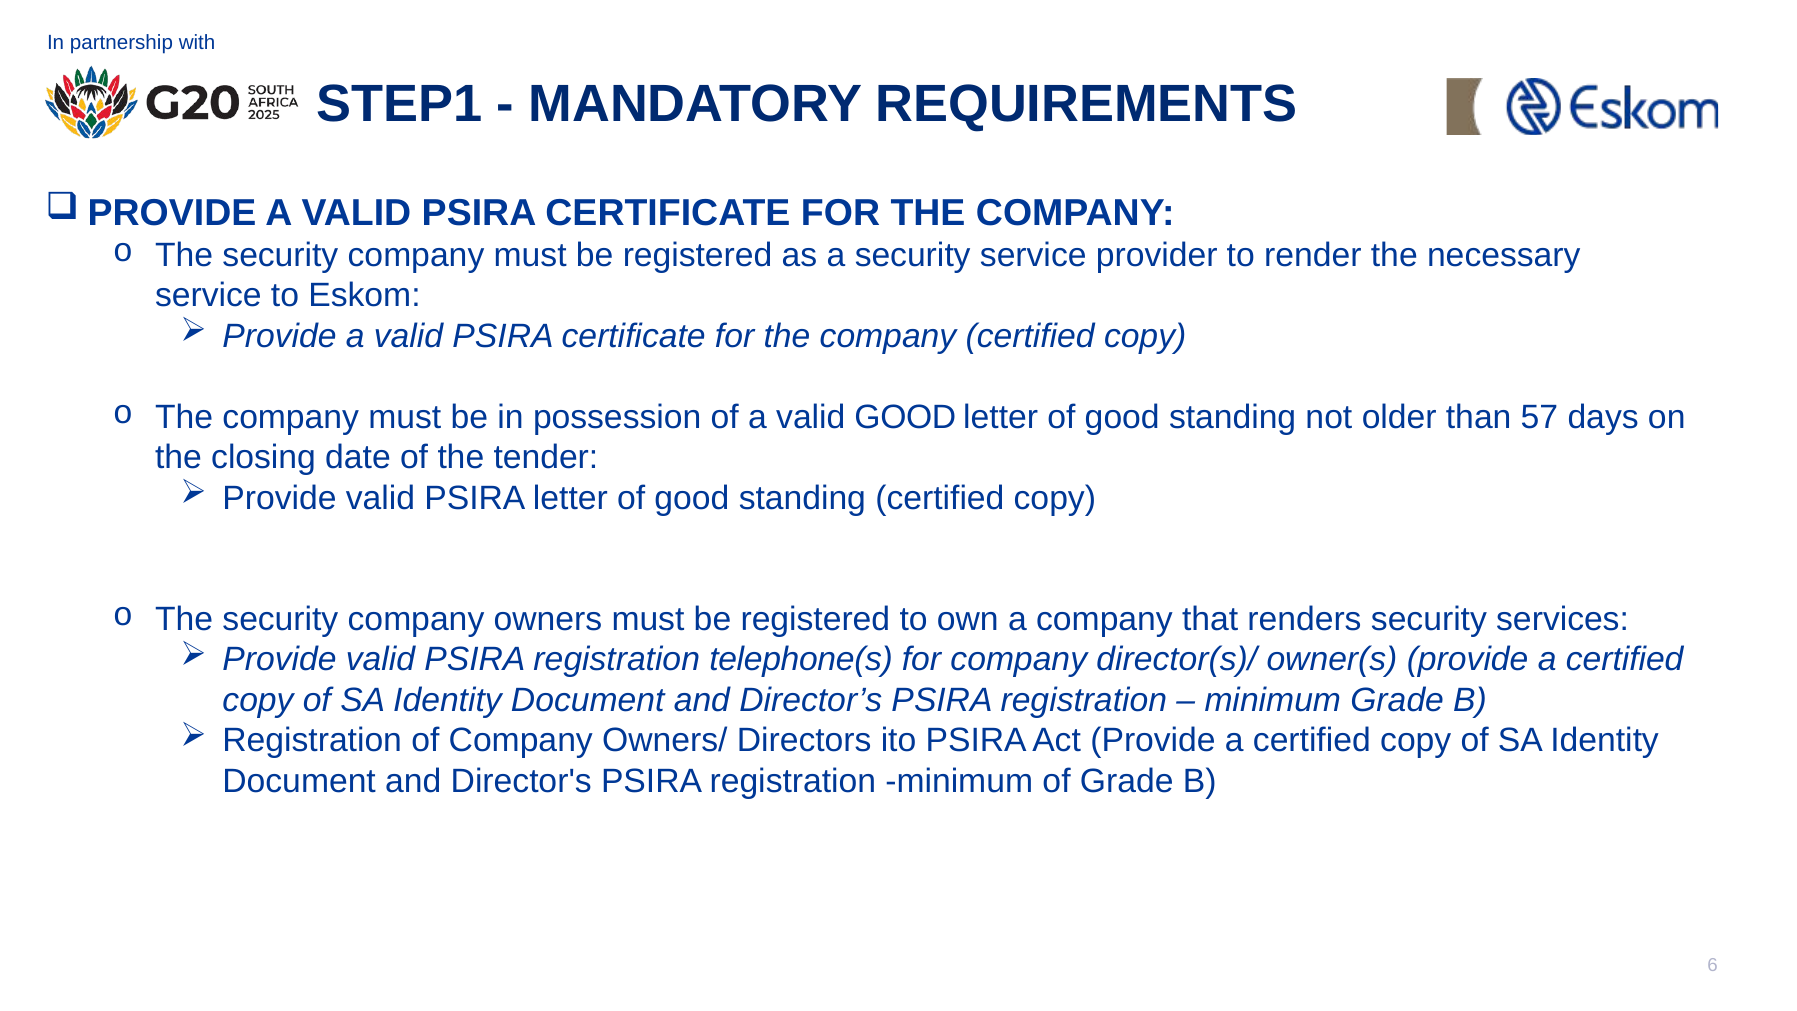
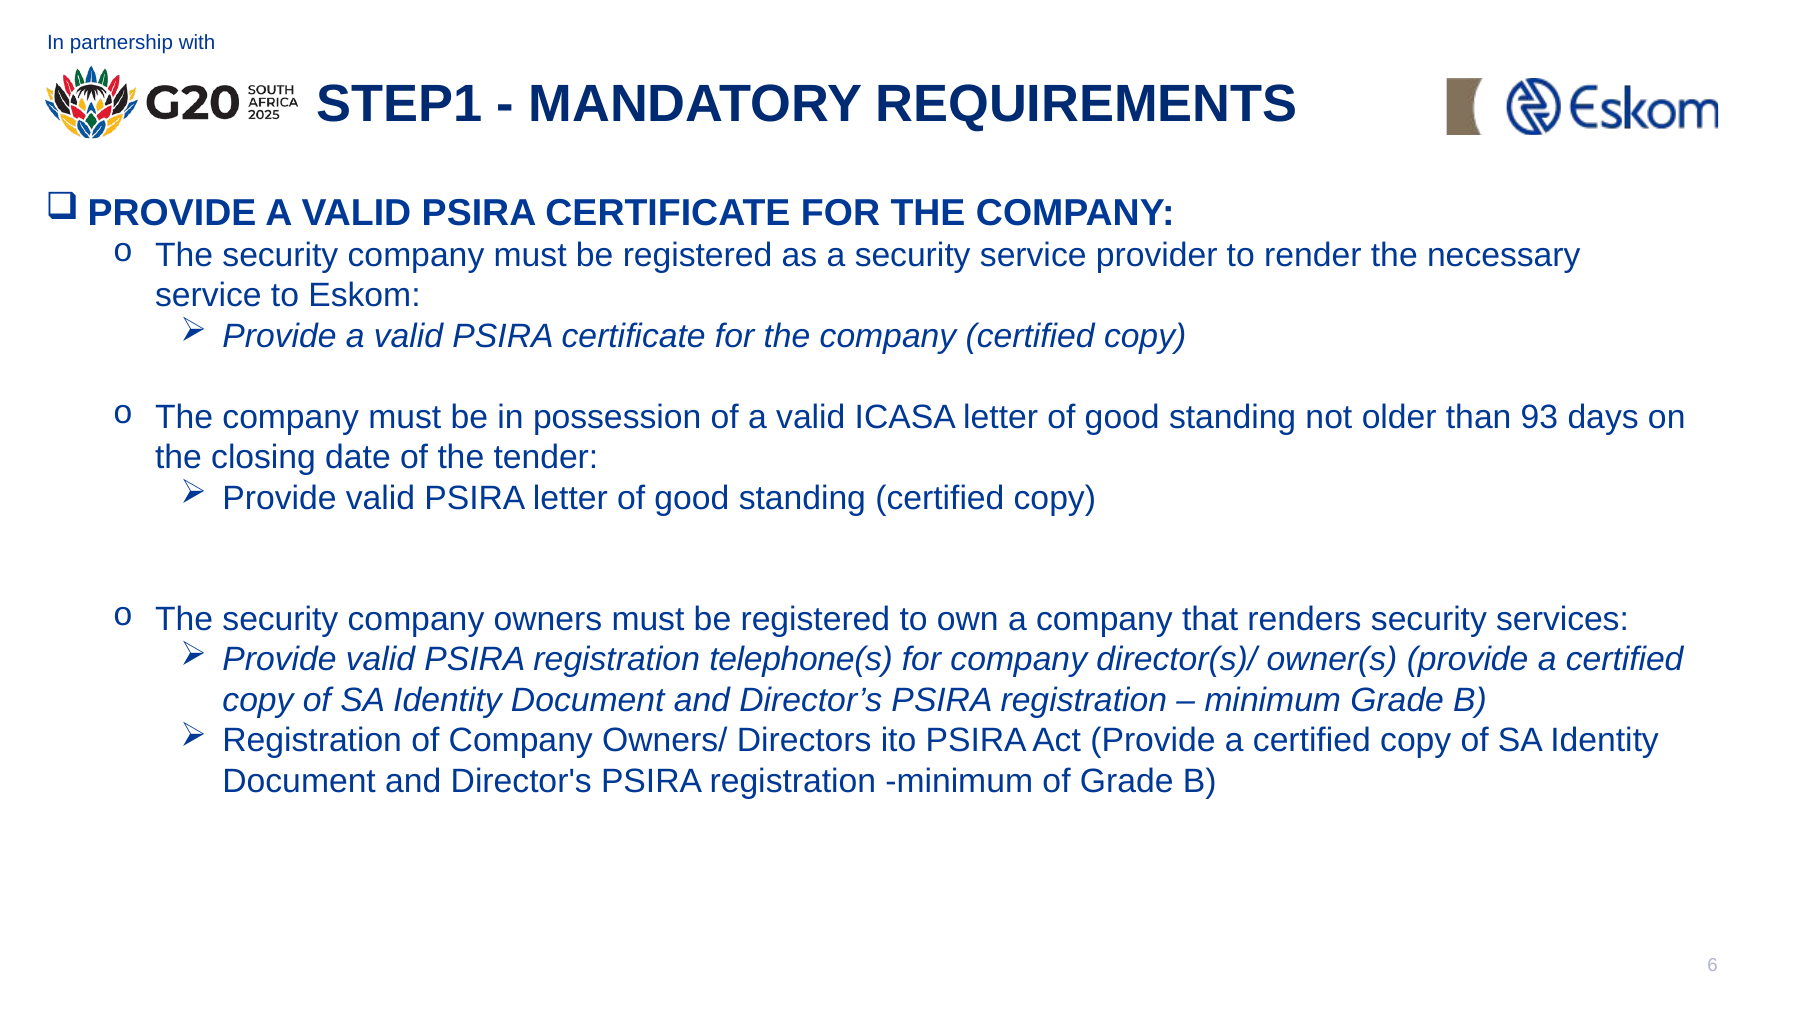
valid GOOD: GOOD -> ICASA
57: 57 -> 93
